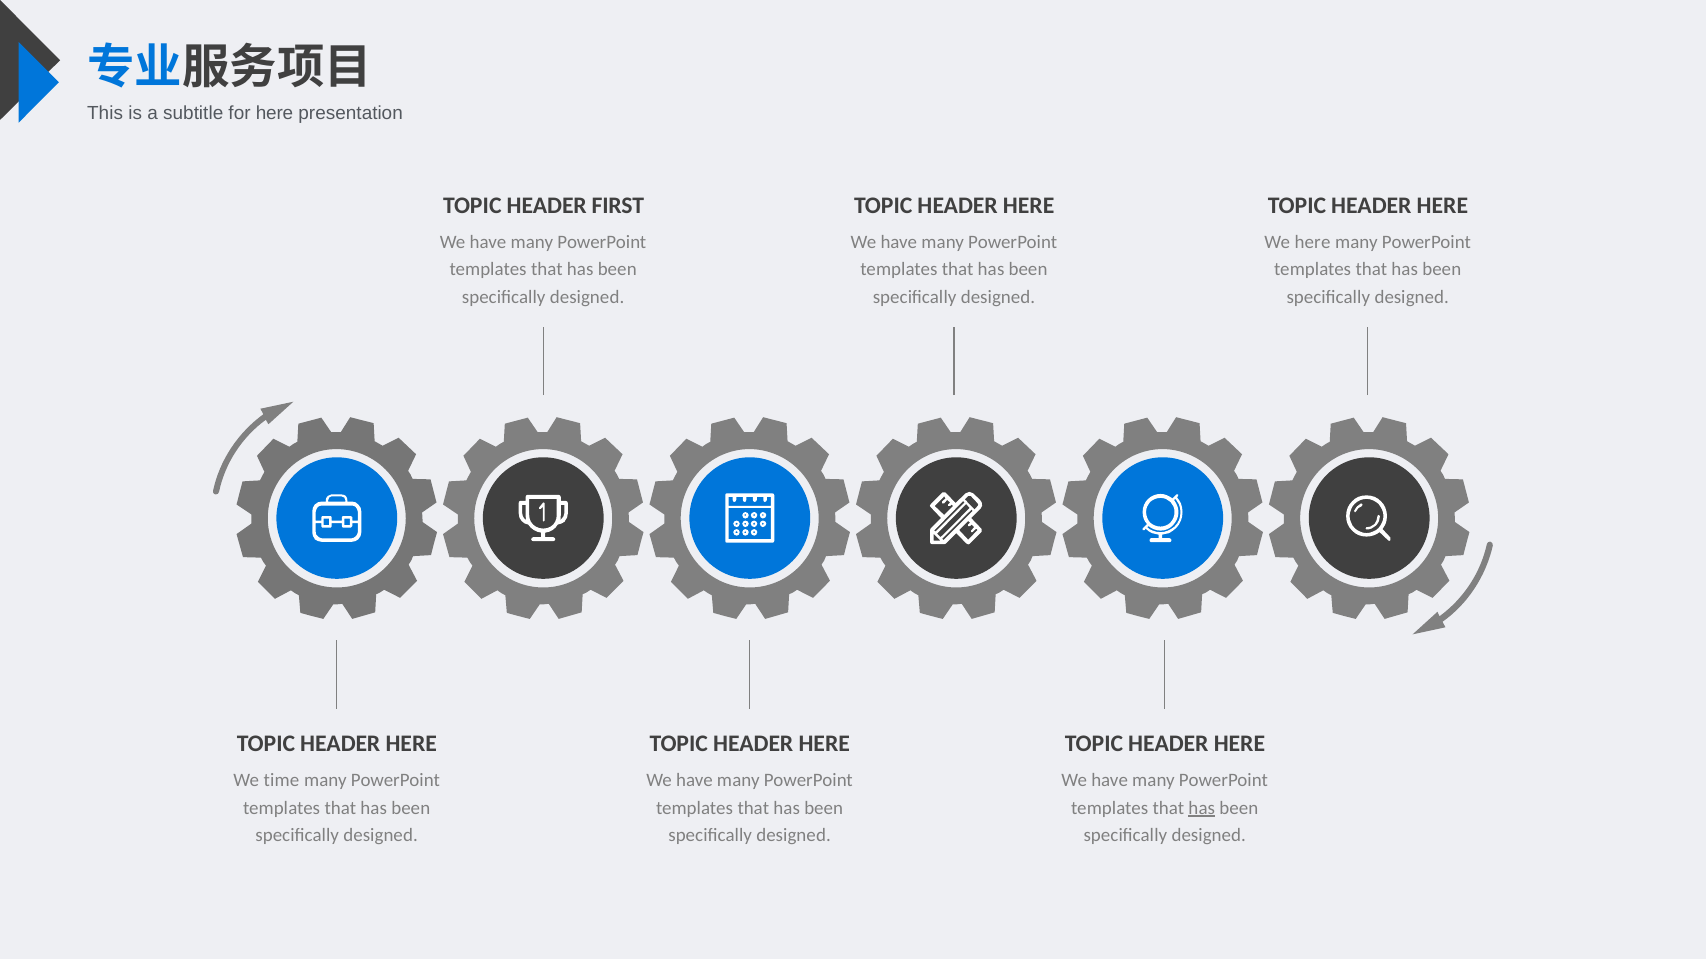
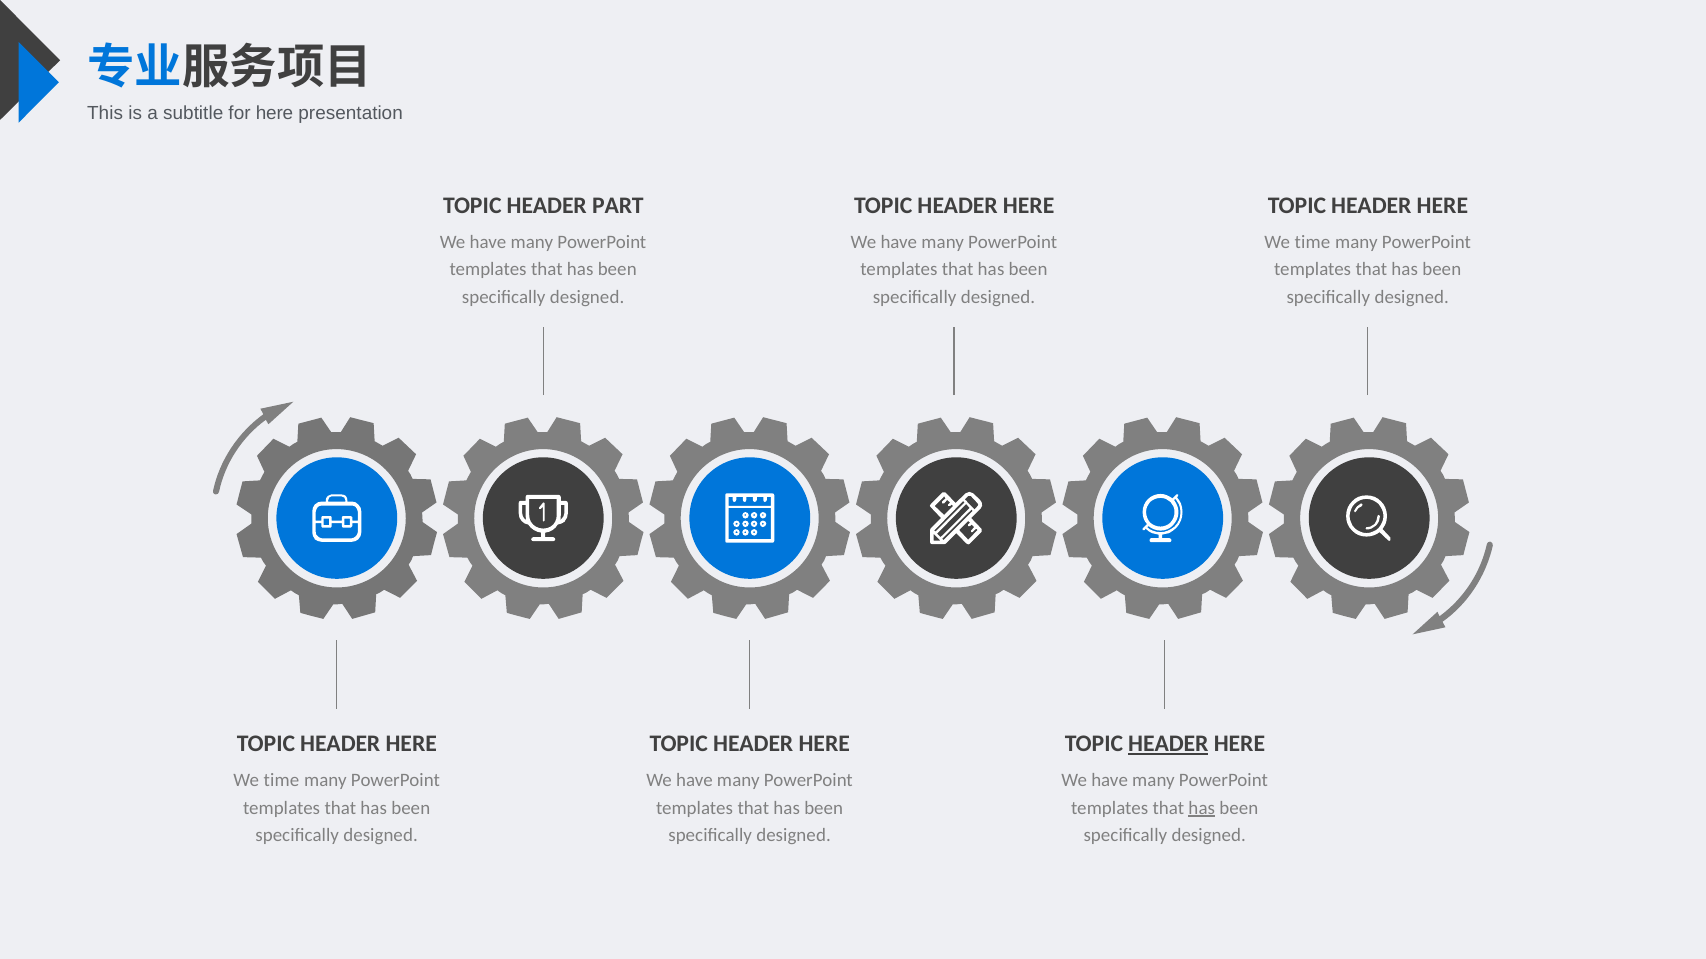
FIRST: FIRST -> PART
here at (1312, 243): here -> time
HEADER at (1168, 744) underline: none -> present
